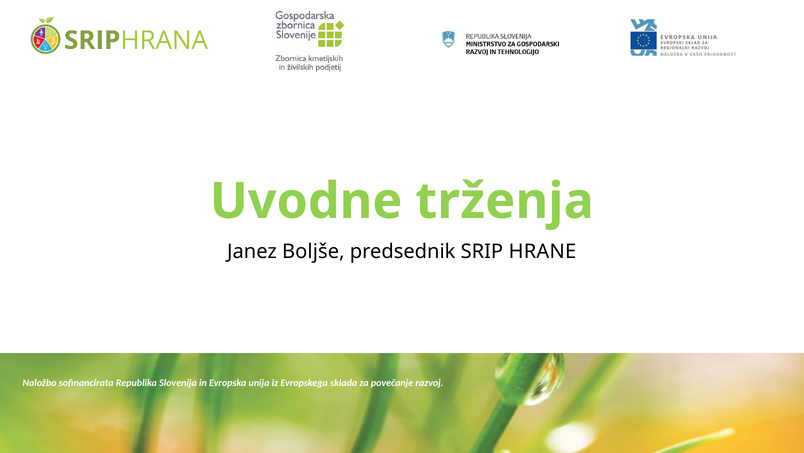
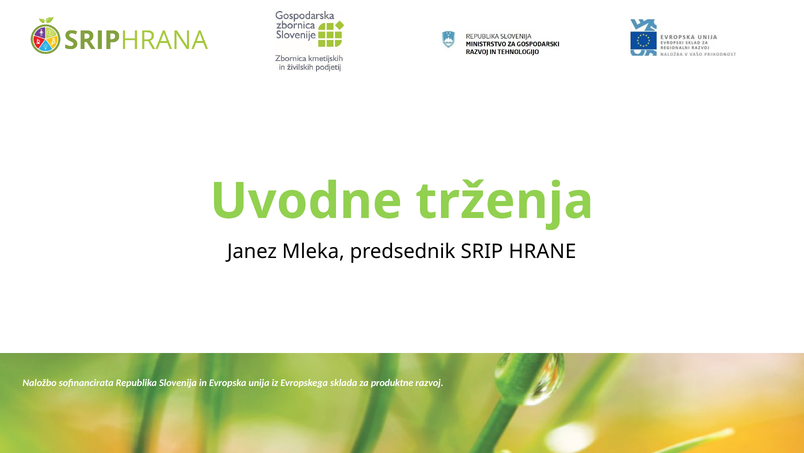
Boljše: Boljše -> Mleka
povečanje: povečanje -> produktne
